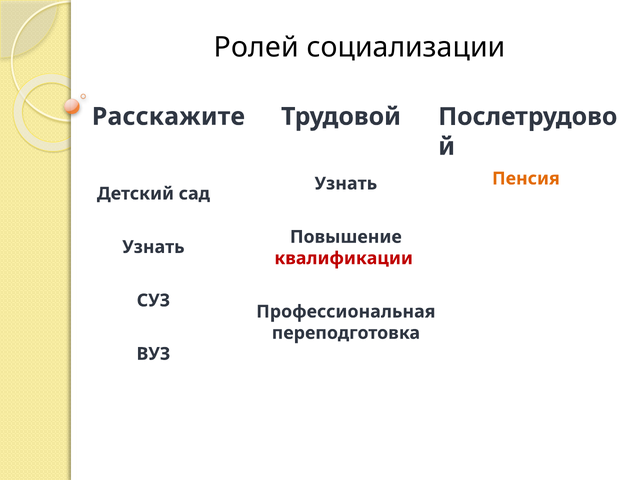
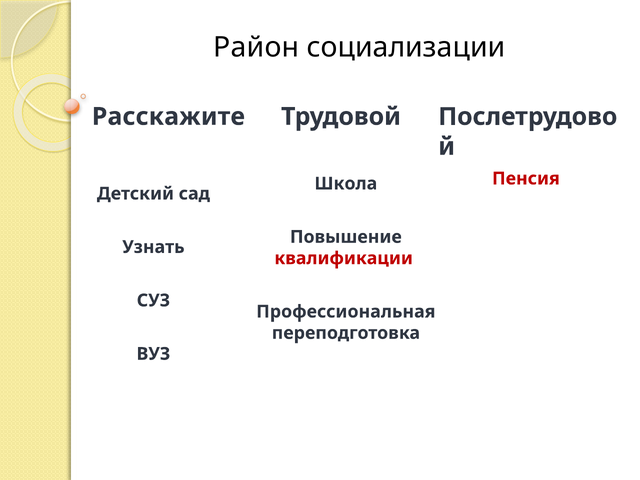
Ролей: Ролей -> Район
Пенсия colour: orange -> red
Узнать at (346, 184): Узнать -> Школа
